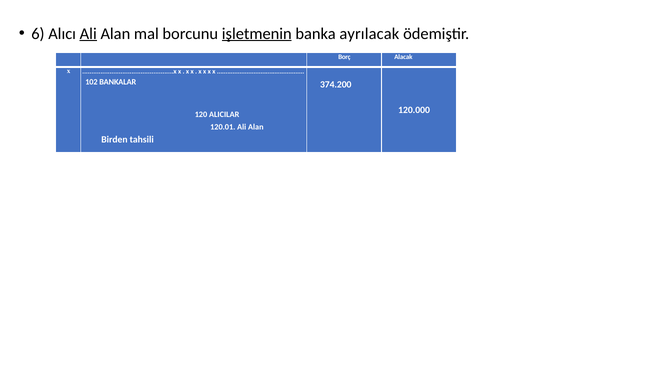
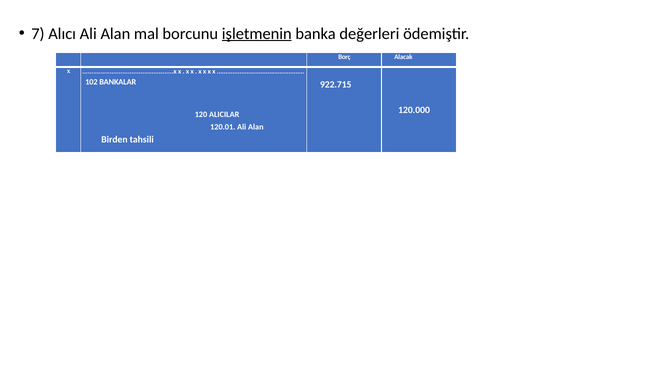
6: 6 -> 7
Ali at (88, 34) underline: present -> none
ayrılacak: ayrılacak -> değerleri
374.200: 374.200 -> 922.715
